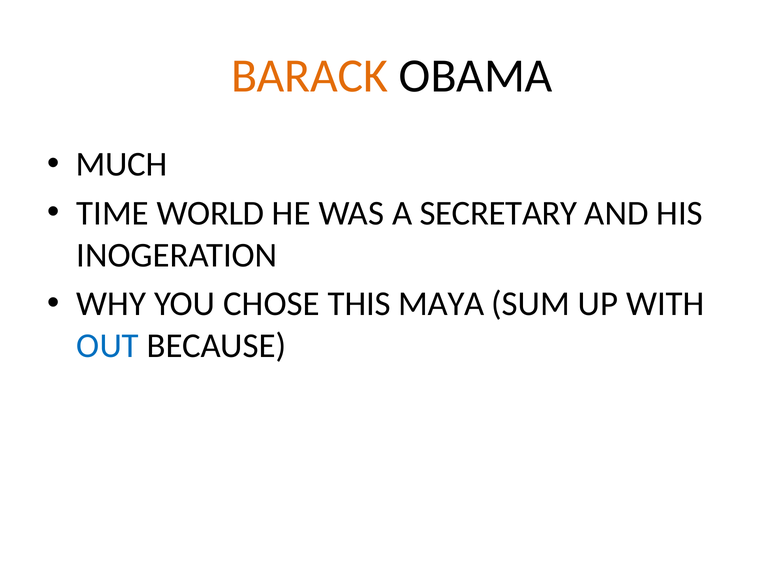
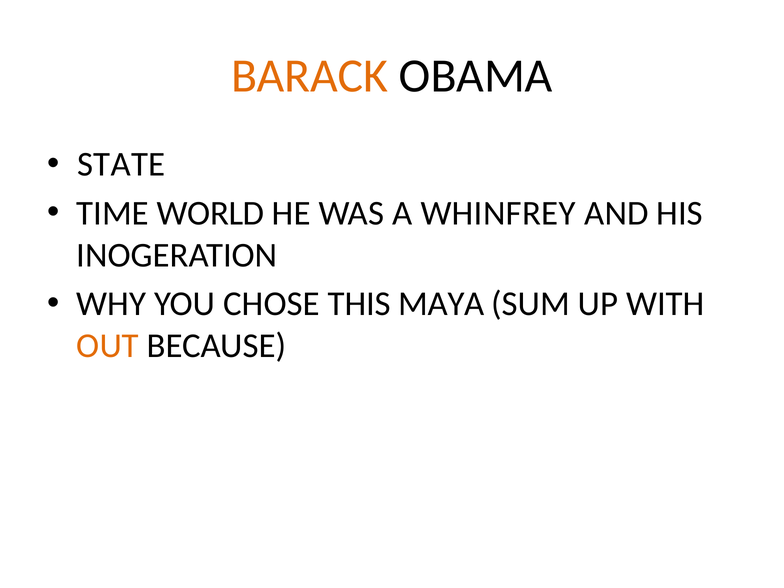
MUCH: MUCH -> STATE
SECRETARY: SECRETARY -> WHINFREY
OUT colour: blue -> orange
